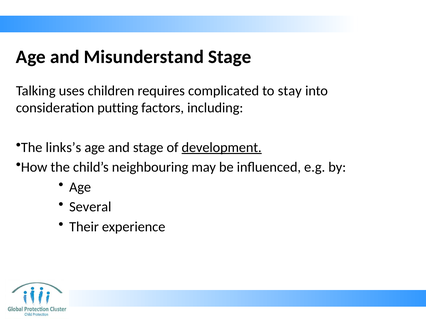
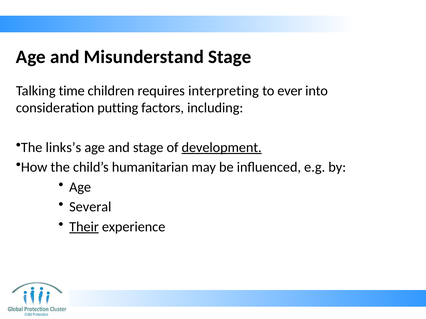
uses: uses -> time
complicated: complicated -> interpreting
stay: stay -> ever
neighbouring: neighbouring -> humanitarian
Their underline: none -> present
